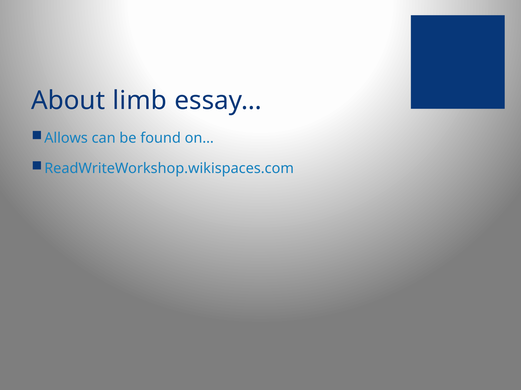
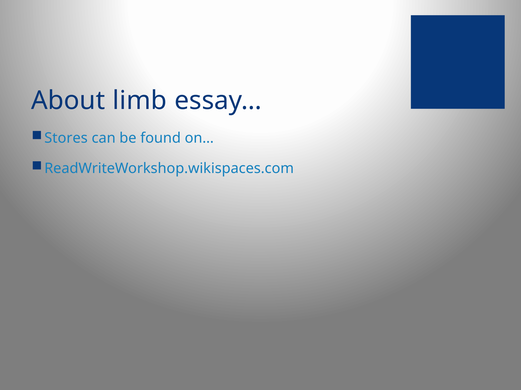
Allows: Allows -> Stores
